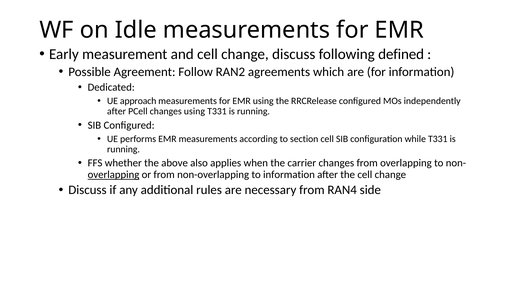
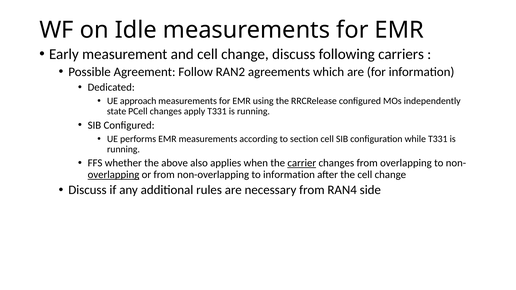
defined: defined -> carriers
after at (117, 112): after -> state
changes using: using -> apply
carrier underline: none -> present
